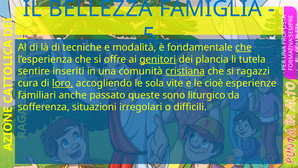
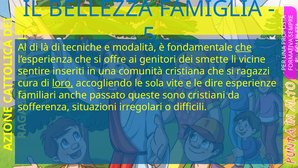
genitori underline: present -> none
plancia: plancia -> smette
tutela: tutela -> vicine
cristiana underline: present -> none
cioè: cioè -> dire
liturgico: liturgico -> cristiani
